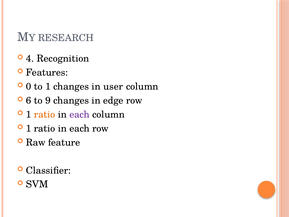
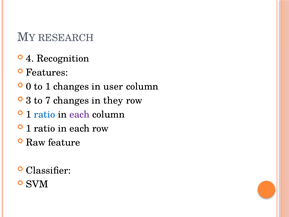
6: 6 -> 3
9: 9 -> 7
edge: edge -> they
ratio at (45, 114) colour: orange -> blue
